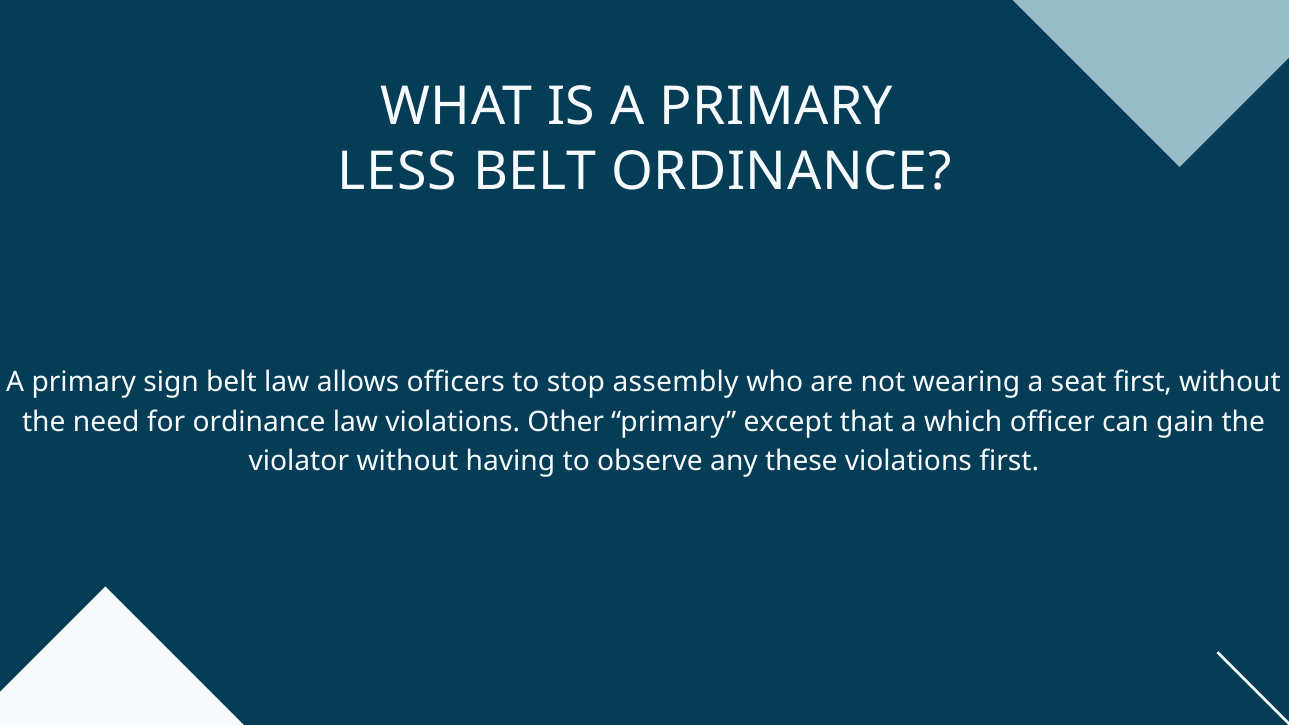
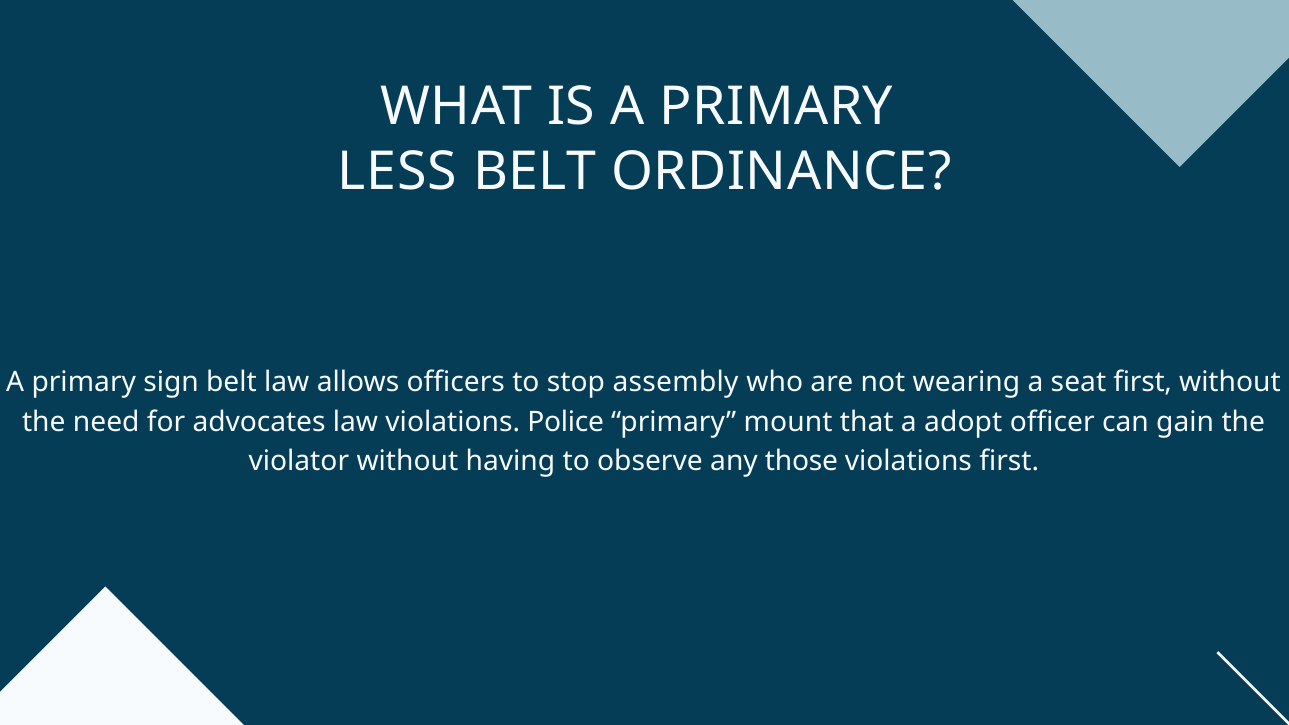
for ordinance: ordinance -> advocates
Other: Other -> Police
except: except -> mount
which: which -> adopt
these: these -> those
